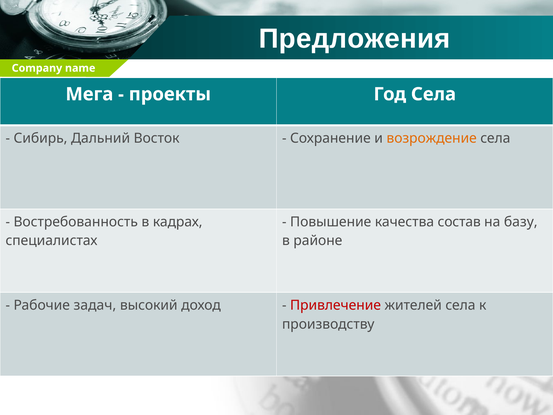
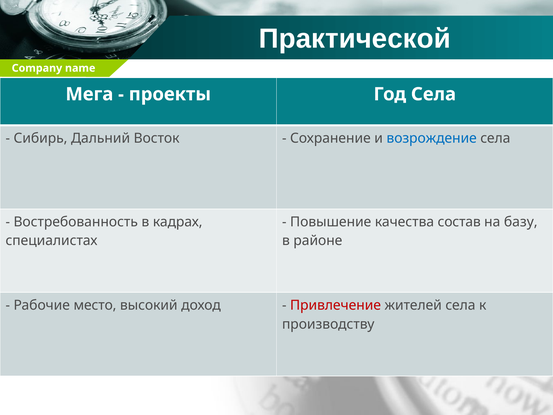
Предложения: Предложения -> Практической
возрождение colour: orange -> blue
задач: задач -> место
